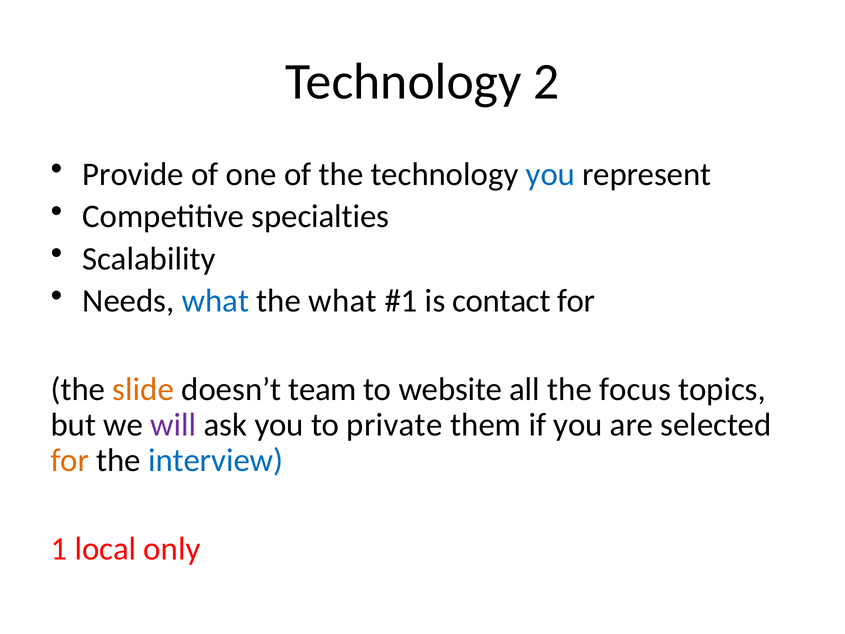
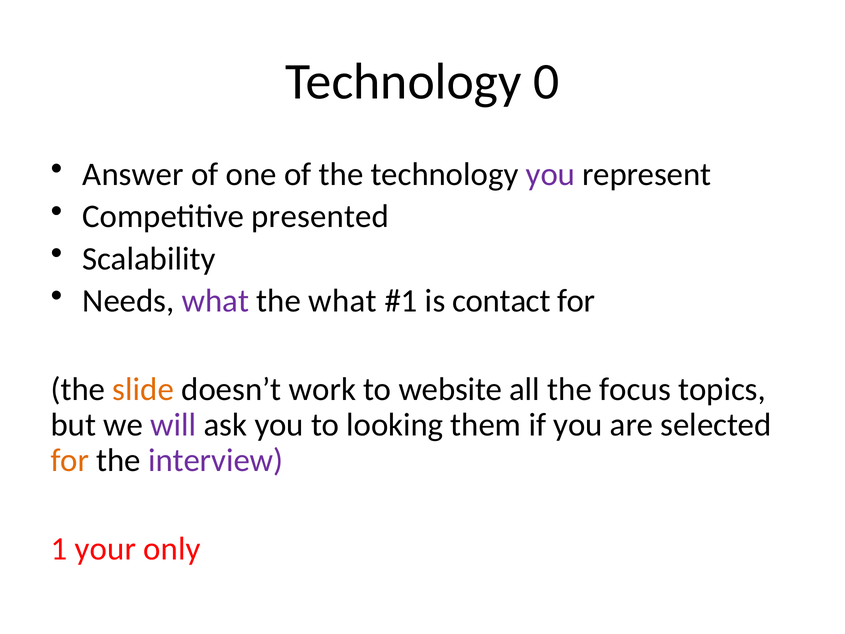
2: 2 -> 0
Provide: Provide -> Answer
you at (550, 174) colour: blue -> purple
specialties: specialties -> presented
what at (215, 301) colour: blue -> purple
team: team -> work
private: private -> looking
interview colour: blue -> purple
local: local -> your
